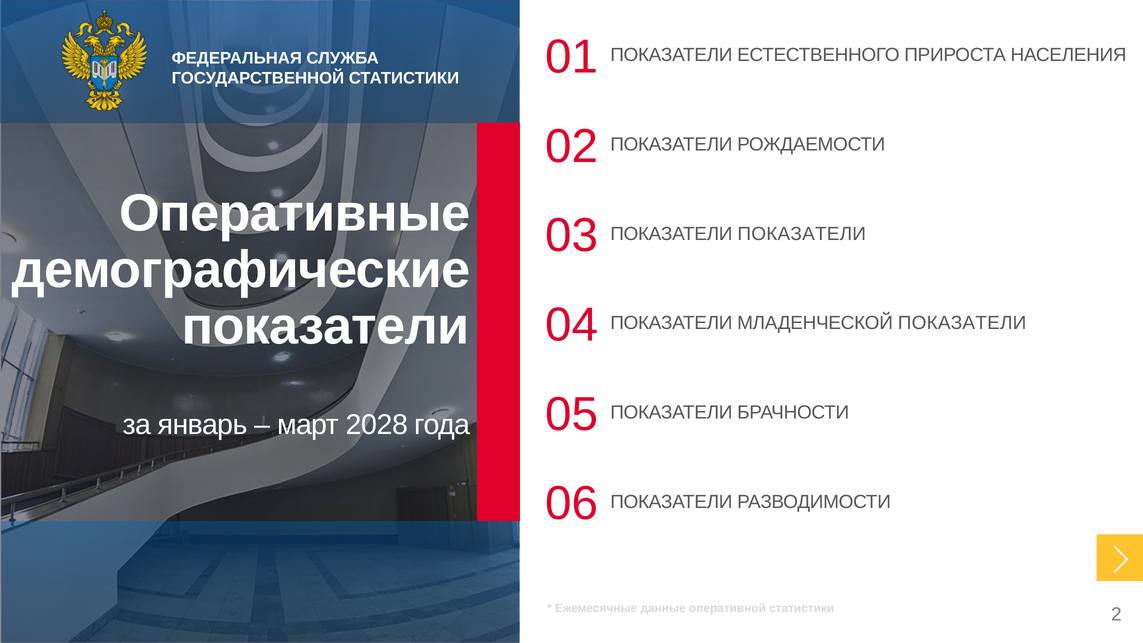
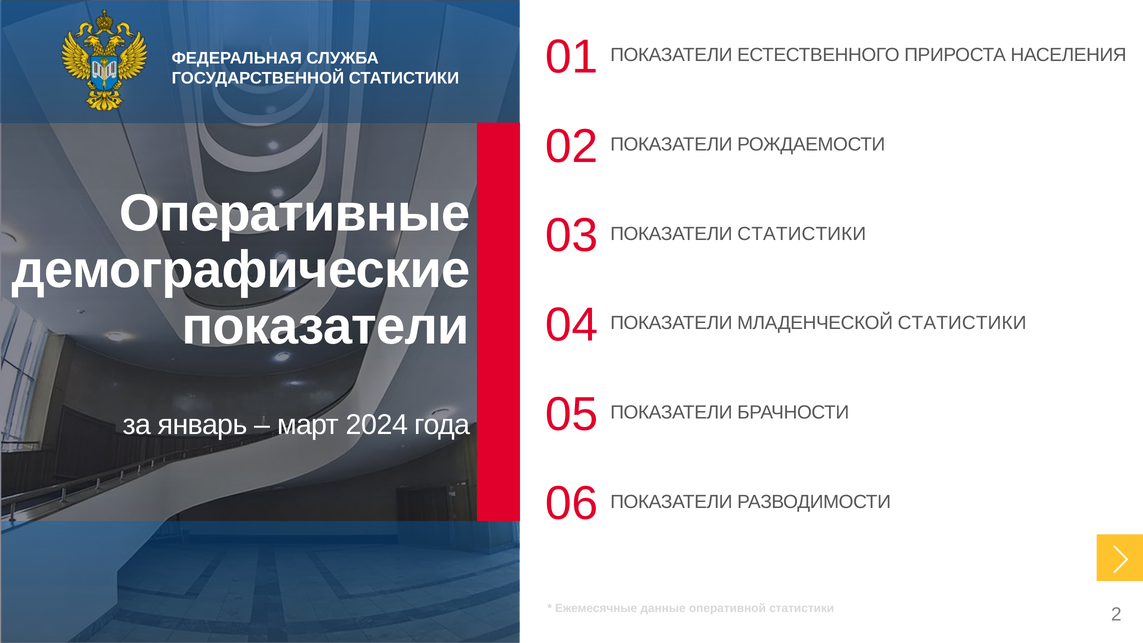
ПОКАЗАТЕЛИ at (802, 234): ПОКАЗАТЕЛИ -> СТАТИСТИКИ
МЛАДЕНЧЕСКОЙ ПОКАЗАТЕЛИ: ПОКАЗАТЕЛИ -> СТАТИСТИКИ
2028: 2028 -> 2024
